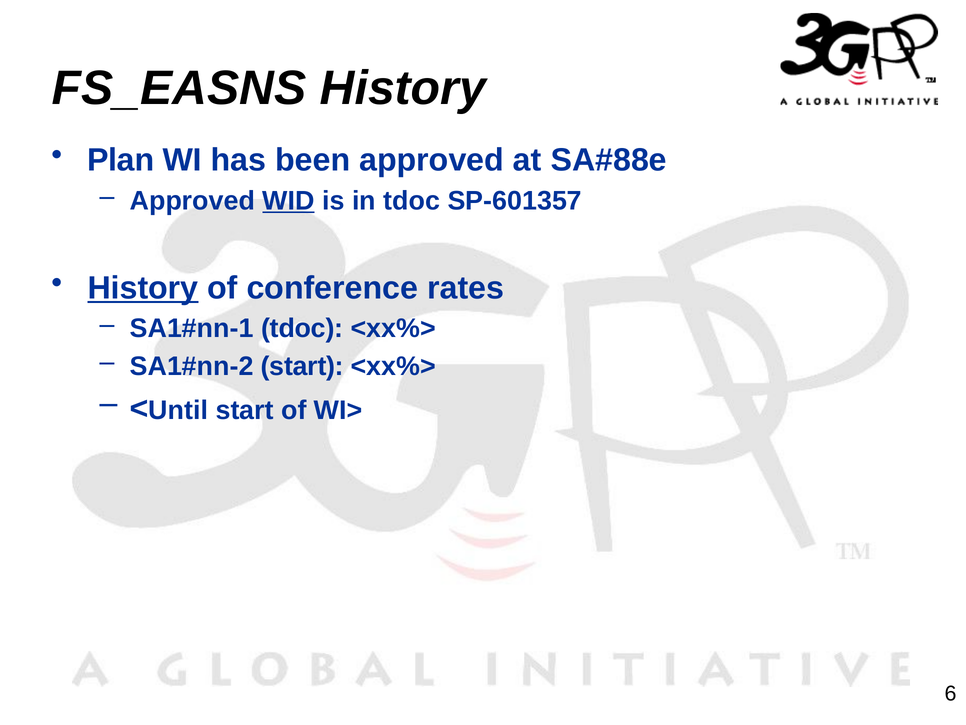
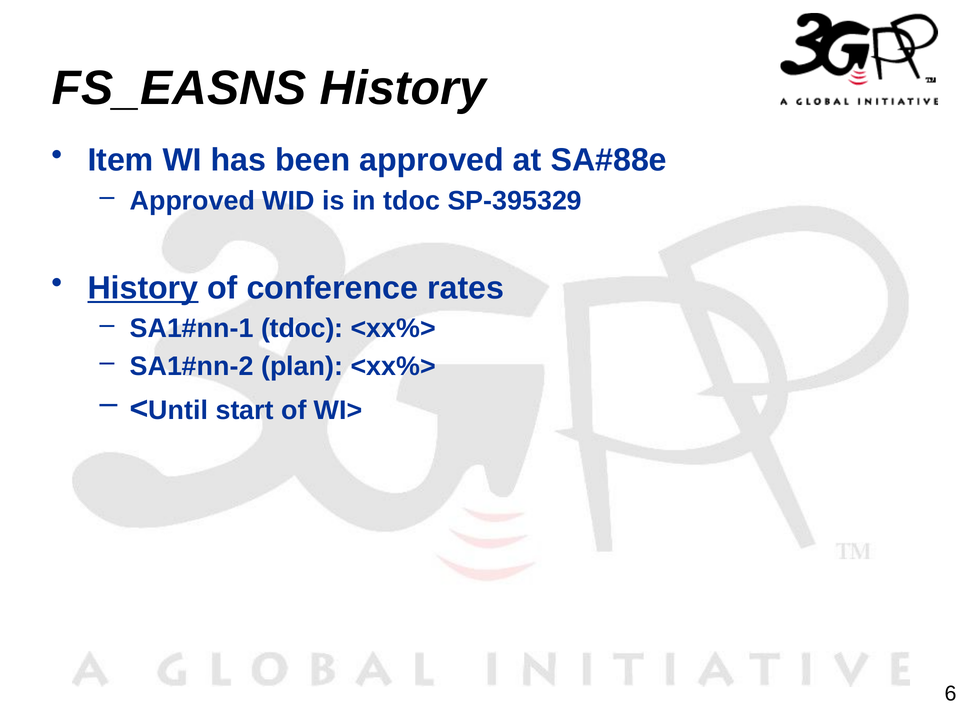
Plan: Plan -> Item
WID underline: present -> none
SP-601357: SP-601357 -> SP-395329
start at (302, 366): start -> plan
